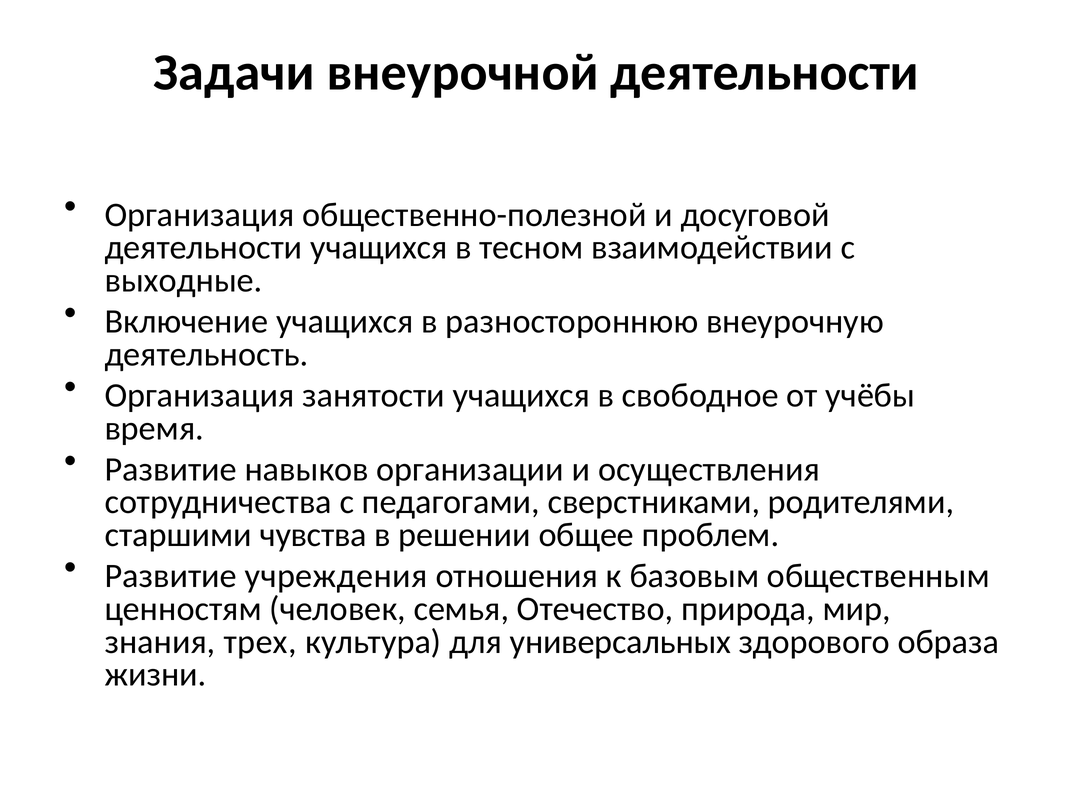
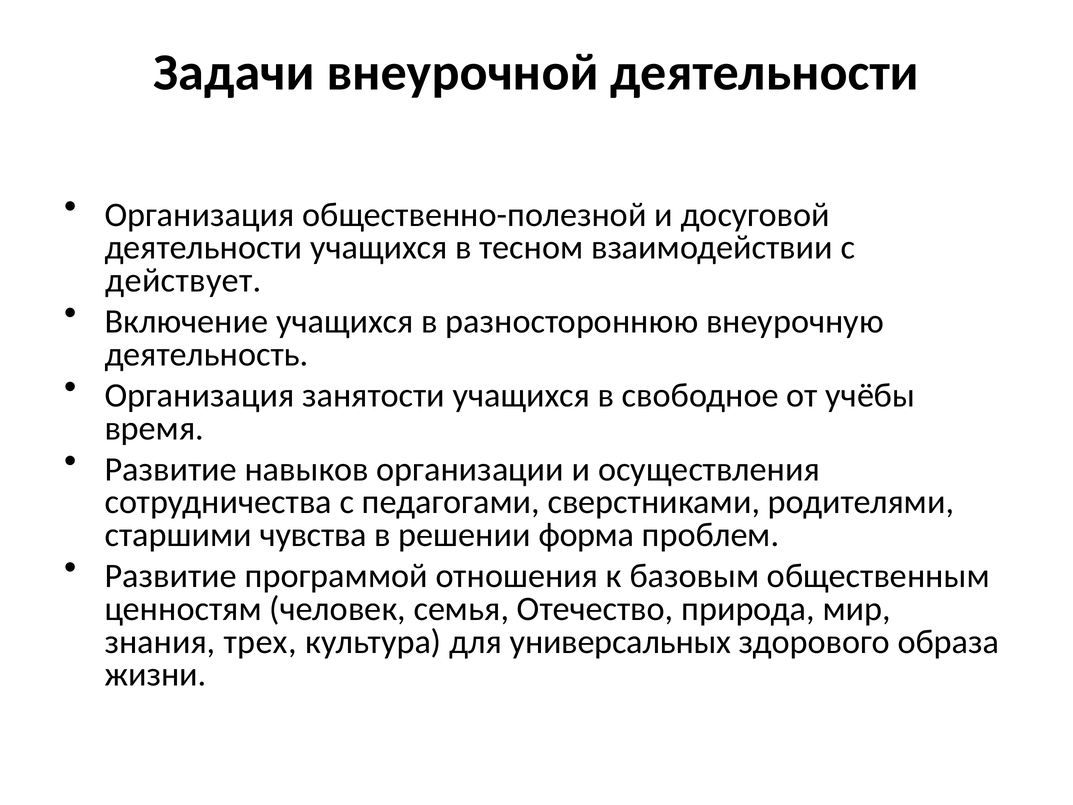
выходные: выходные -> действует
общее: общее -> форма
учреждения: учреждения -> программой
